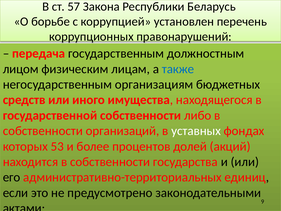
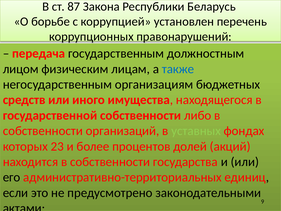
57: 57 -> 87
уставных colour: white -> light green
53: 53 -> 23
